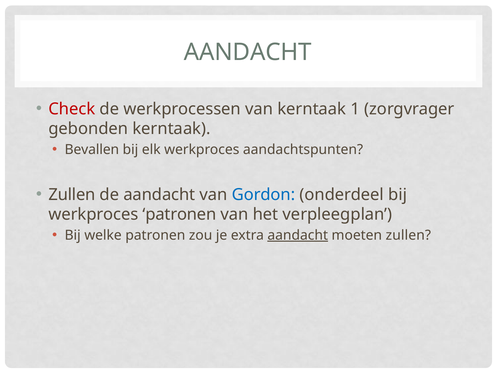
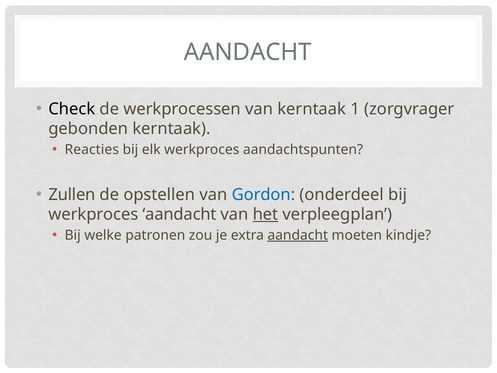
Check colour: red -> black
Bevallen: Bevallen -> Reacties
de aandacht: aandacht -> opstellen
werkproces patronen: patronen -> aandacht
het underline: none -> present
moeten zullen: zullen -> kindje
